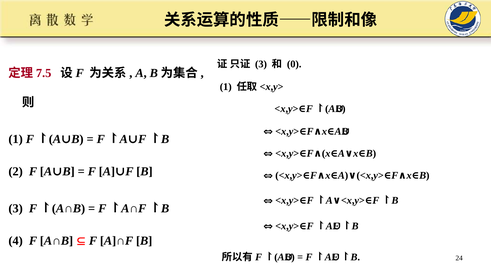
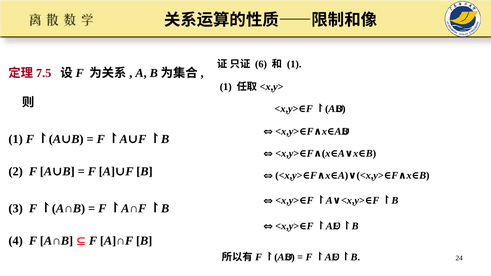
3 at (261, 64): 3 -> 6
0 at (294, 64): 0 -> 1
